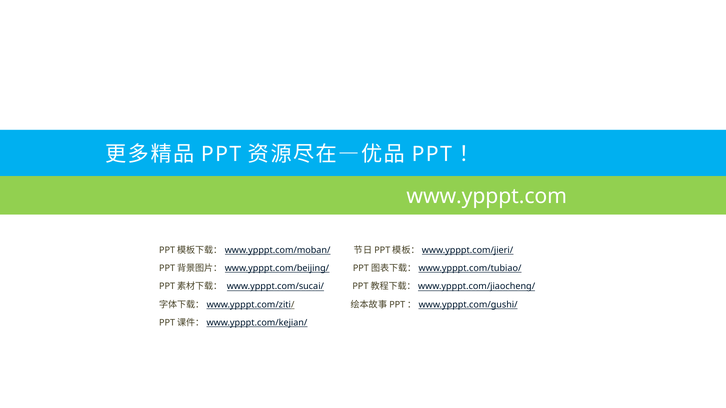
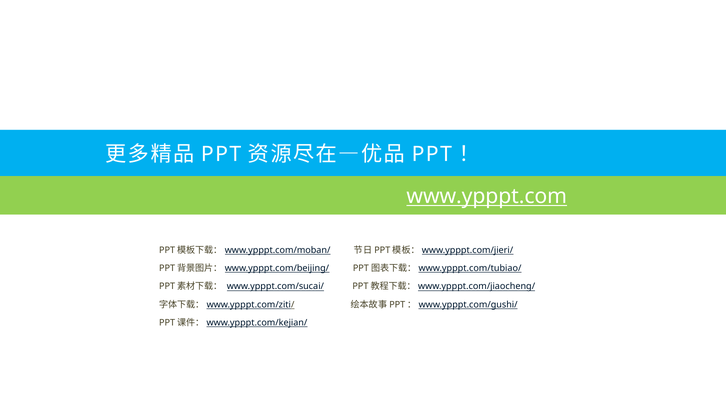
www.ypppt.com underline: none -> present
